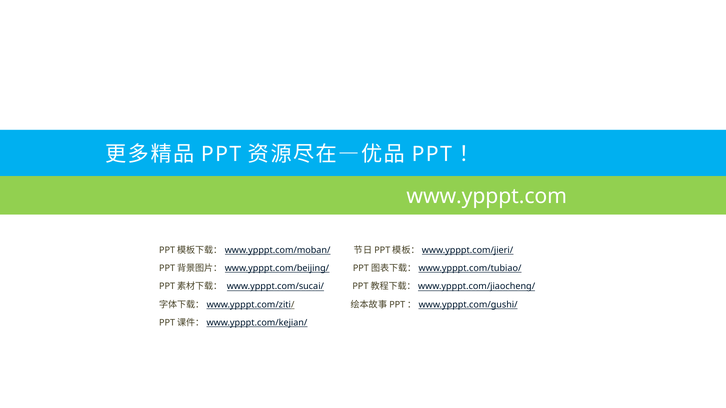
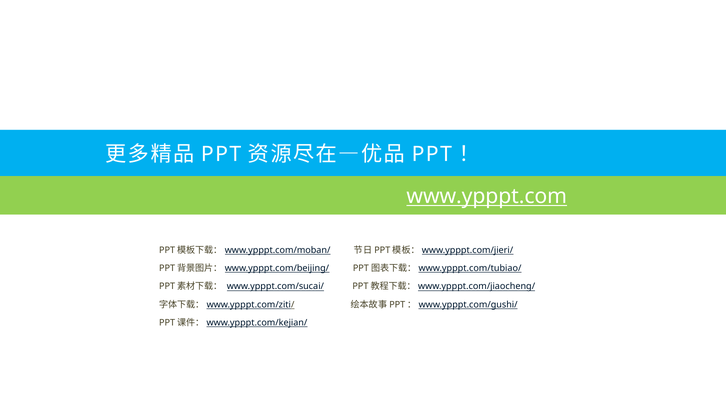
www.ypppt.com underline: none -> present
